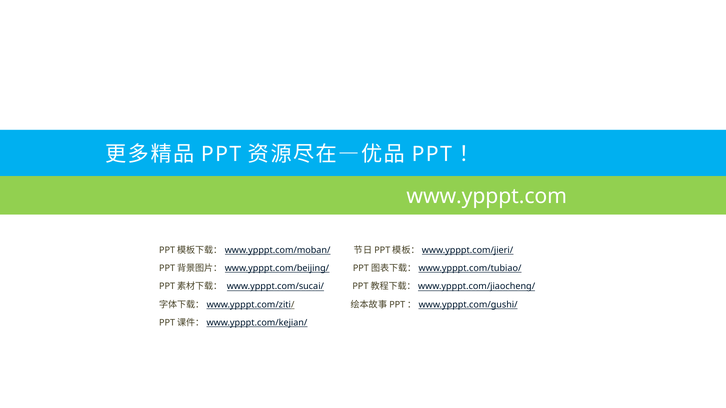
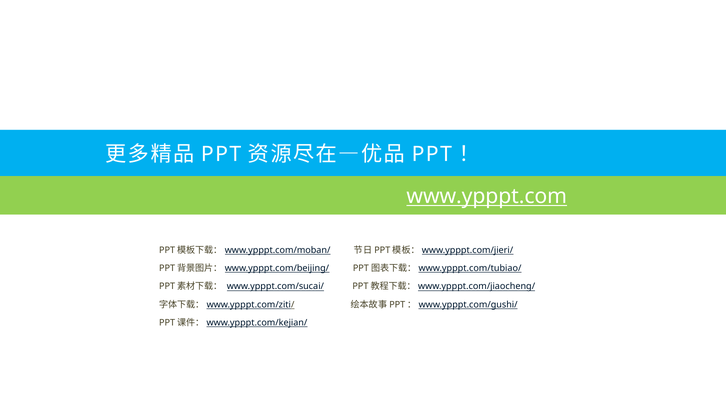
www.ypppt.com underline: none -> present
